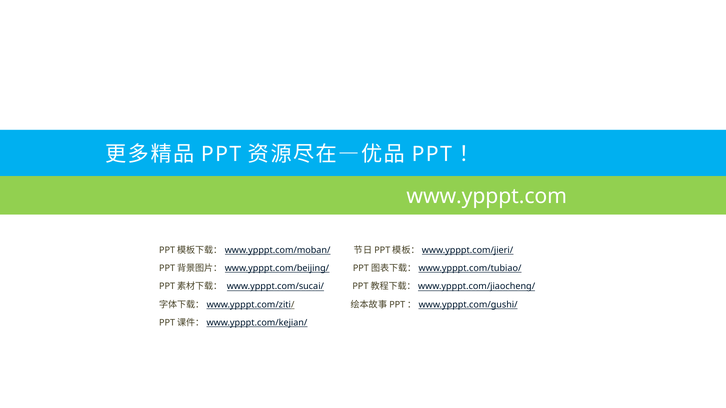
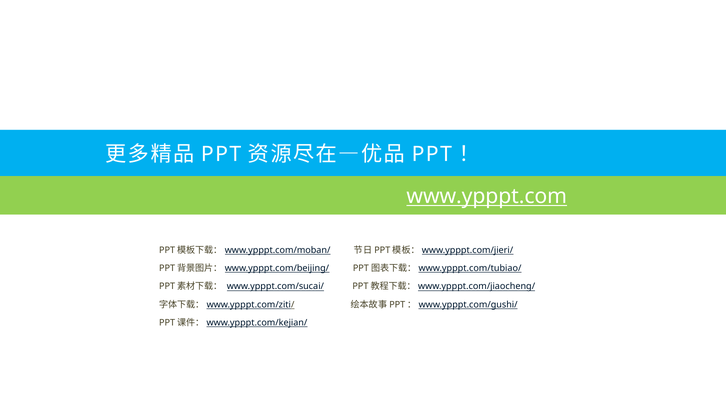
www.ypppt.com underline: none -> present
